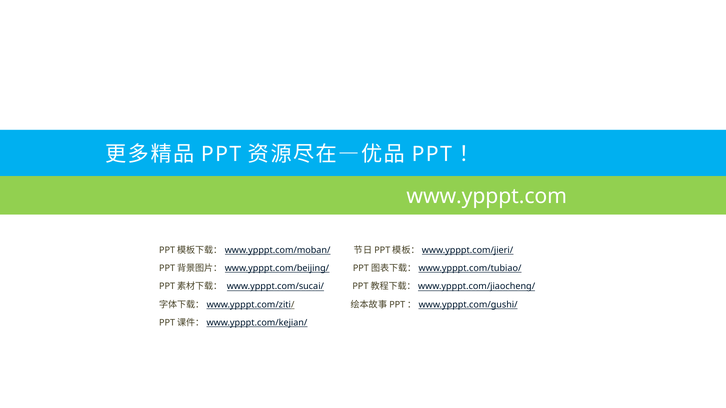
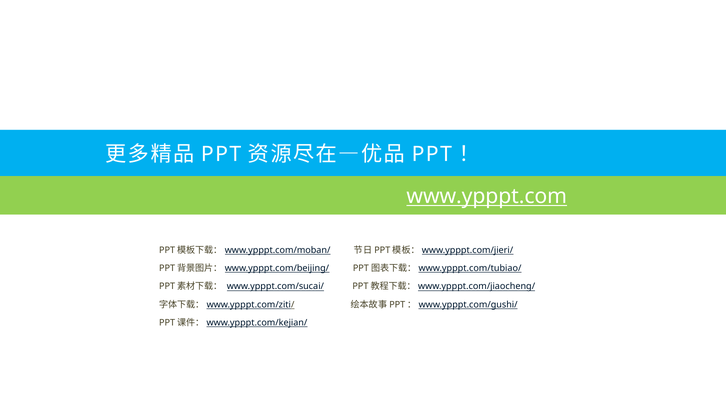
www.ypppt.com underline: none -> present
